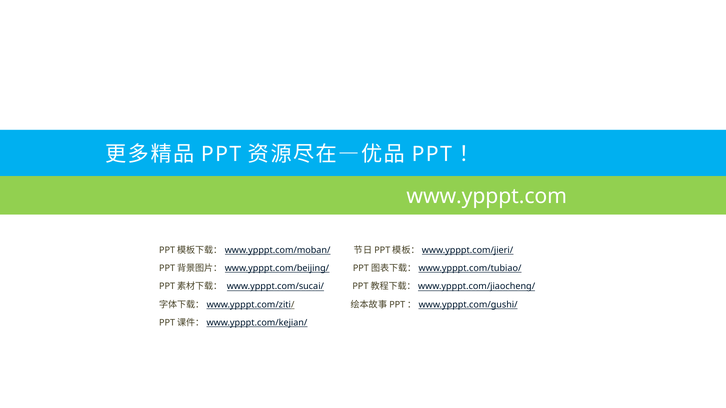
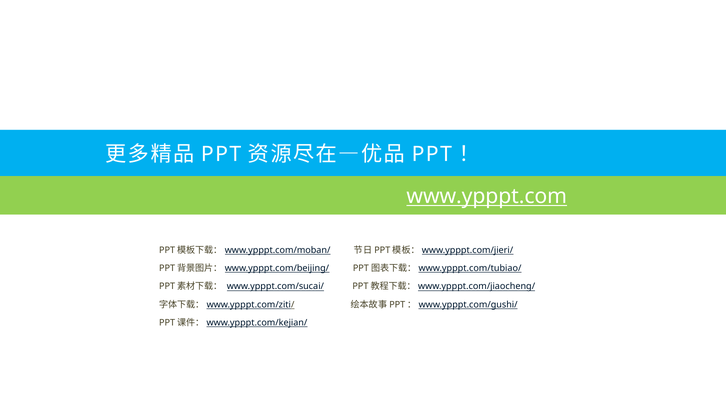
www.ypppt.com underline: none -> present
